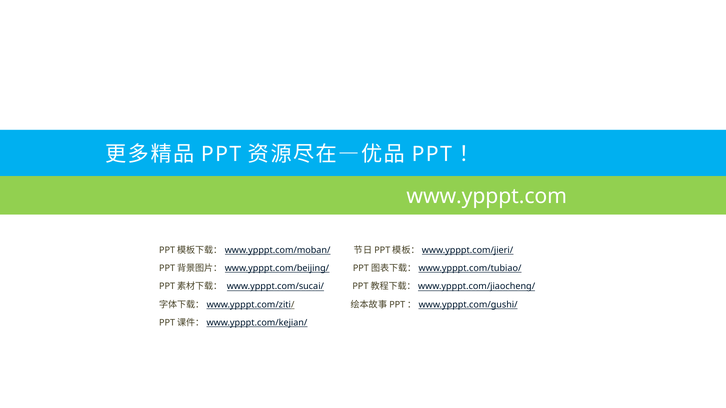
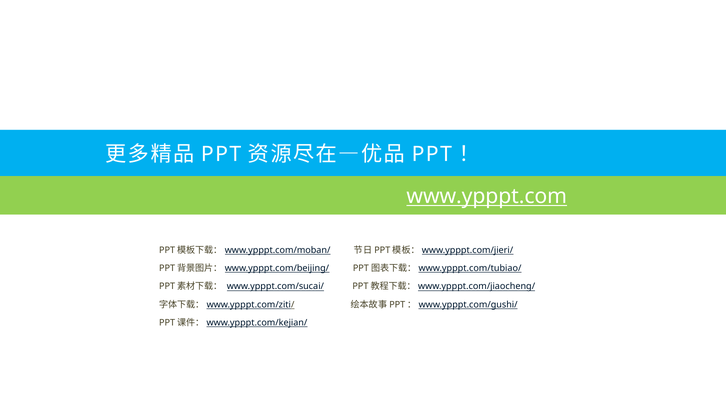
www.ypppt.com underline: none -> present
